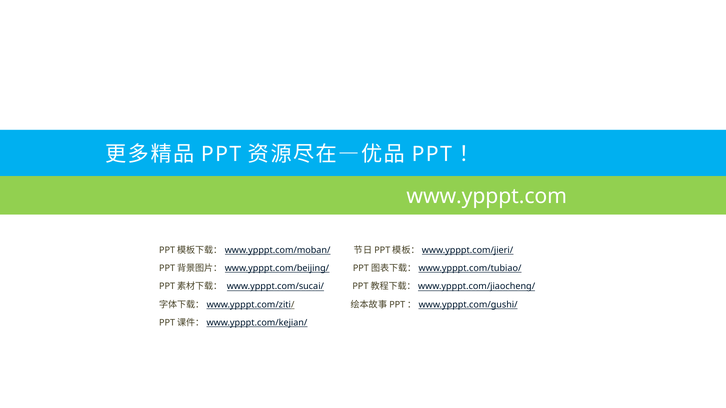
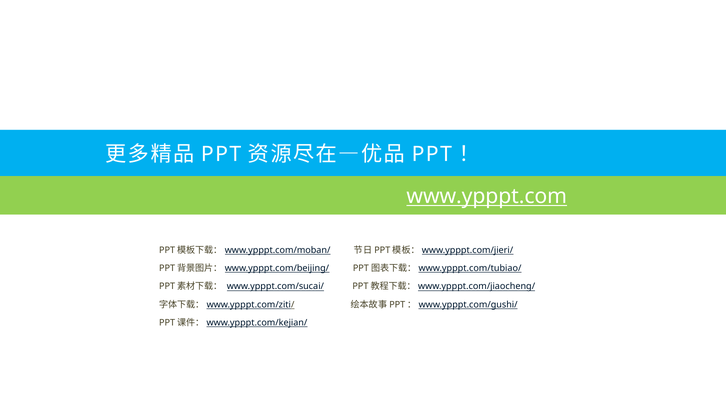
www.ypppt.com underline: none -> present
